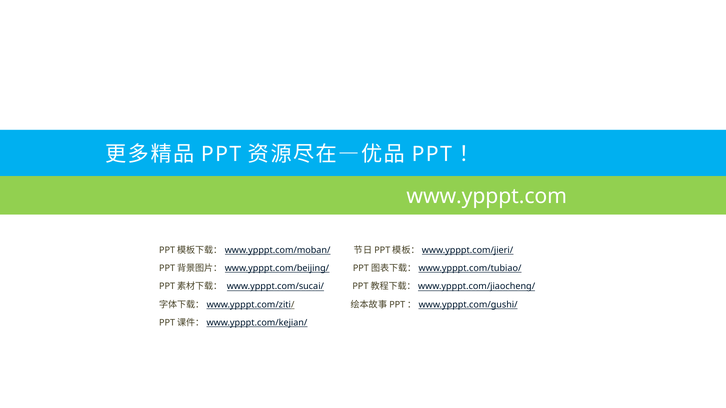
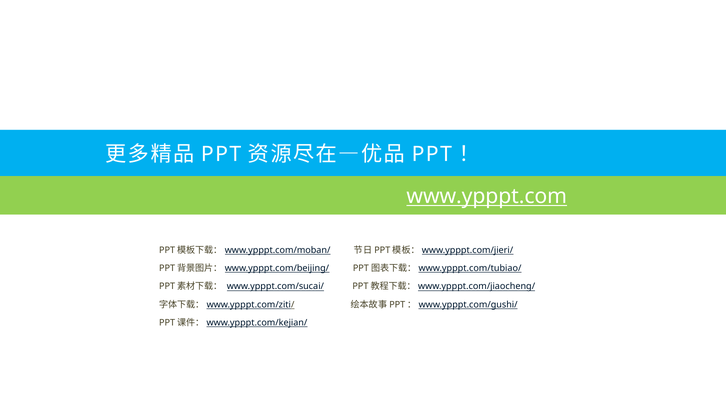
www.ypppt.com underline: none -> present
